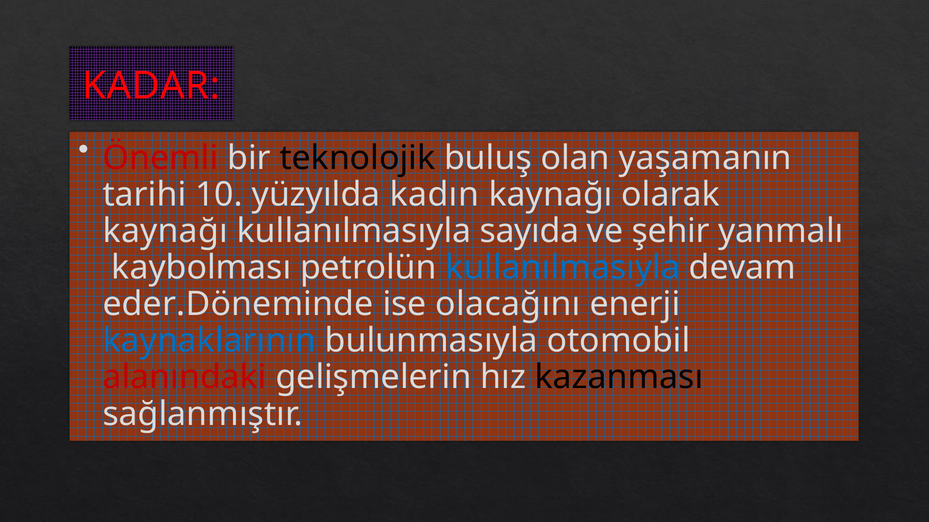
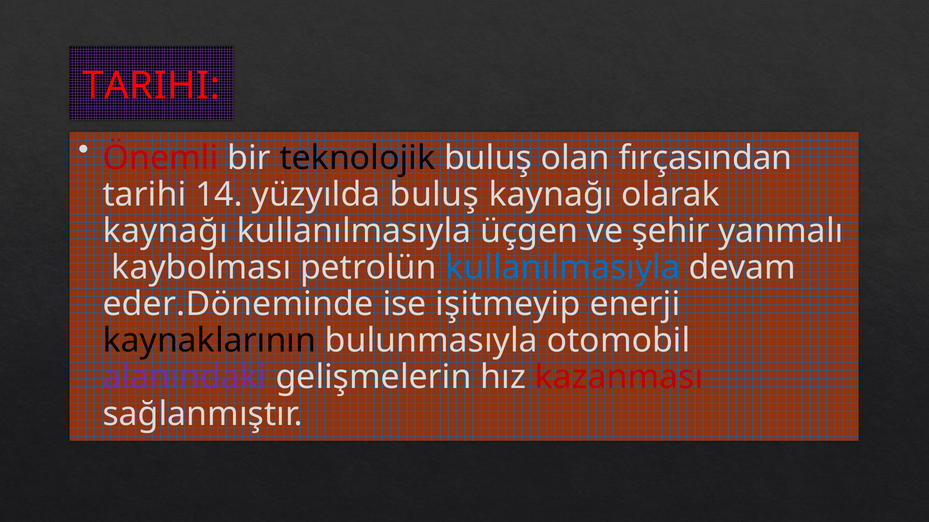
KADAR at (151, 86): KADAR -> TARIHI
yaşamanın: yaşamanın -> fırçasından
10: 10 -> 14
yüzyılda kadın: kadın -> buluş
sayıda: sayıda -> üçgen
olacağını: olacağını -> işitmeyip
kaynaklarının colour: blue -> black
alanındaki colour: red -> purple
kazanması colour: black -> red
